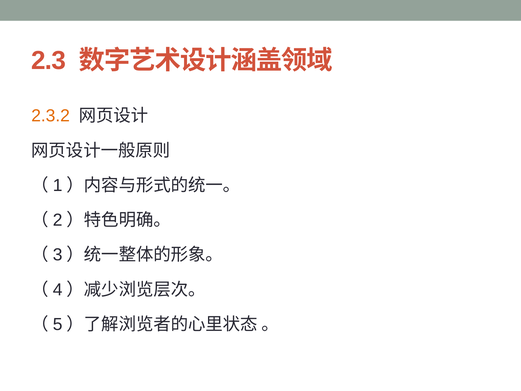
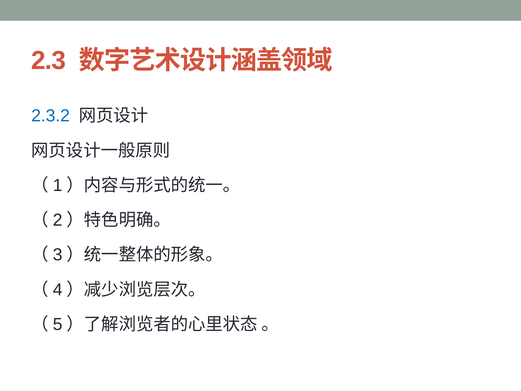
2.3.2 colour: orange -> blue
